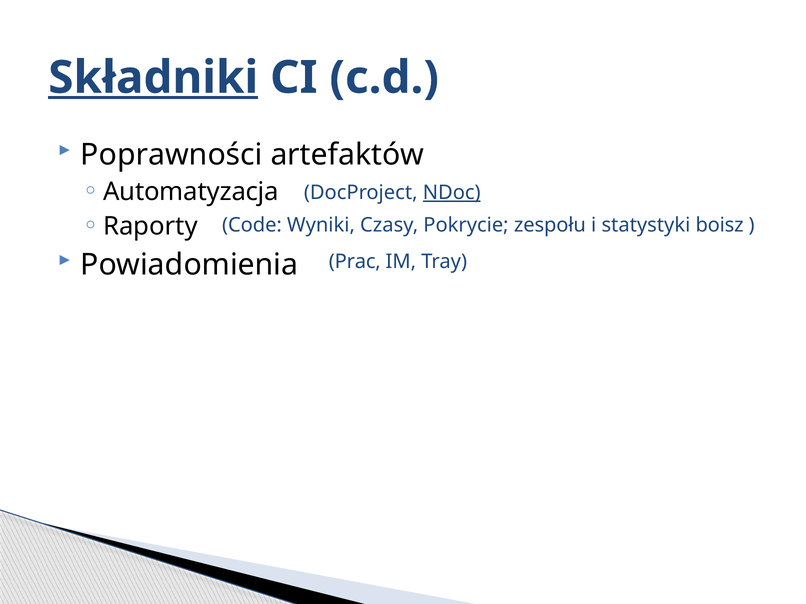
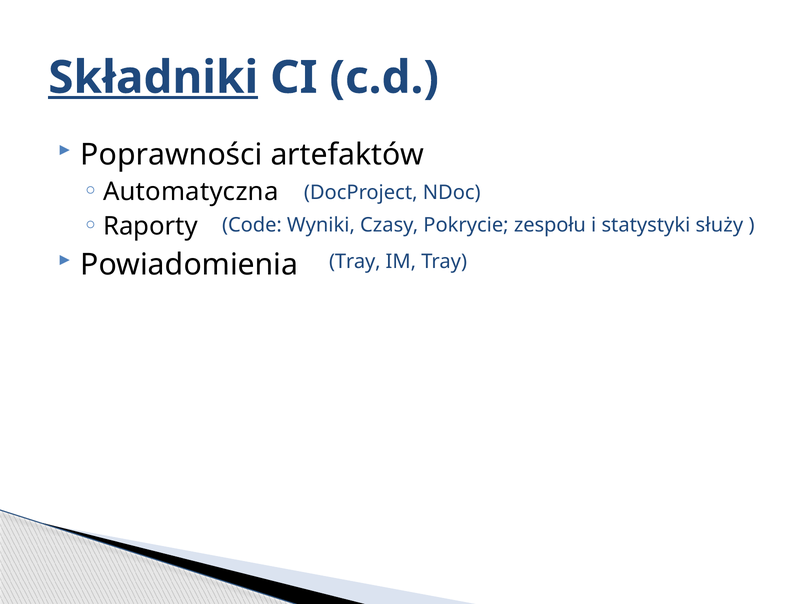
Automatyzacja: Automatyzacja -> Automatyczna
NDoc underline: present -> none
boisz: boisz -> służy
Prac at (355, 262): Prac -> Tray
